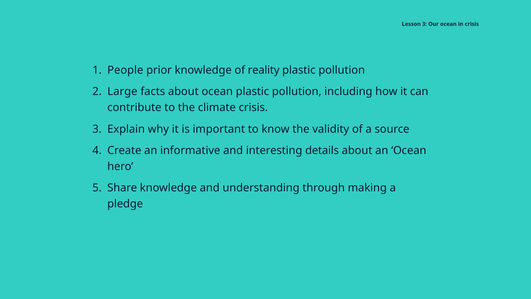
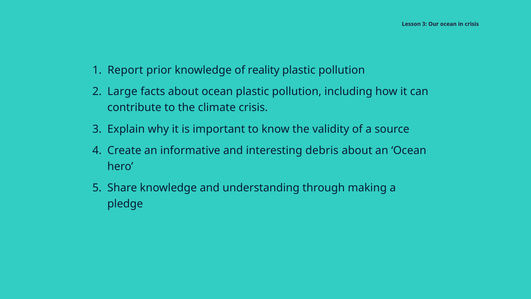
People: People -> Report
details: details -> debris
